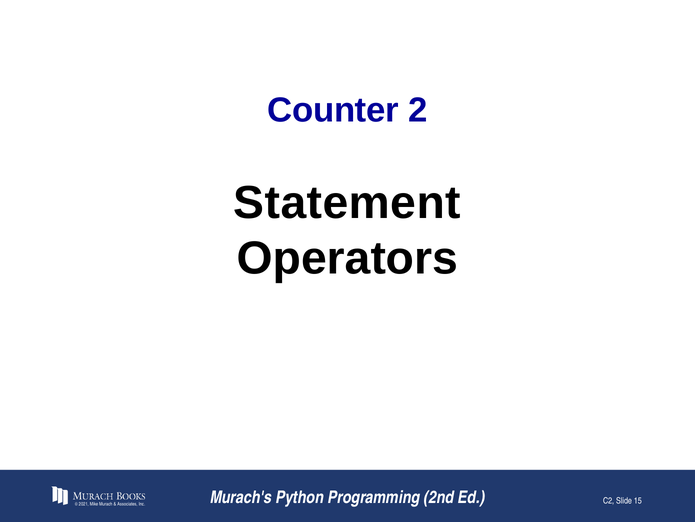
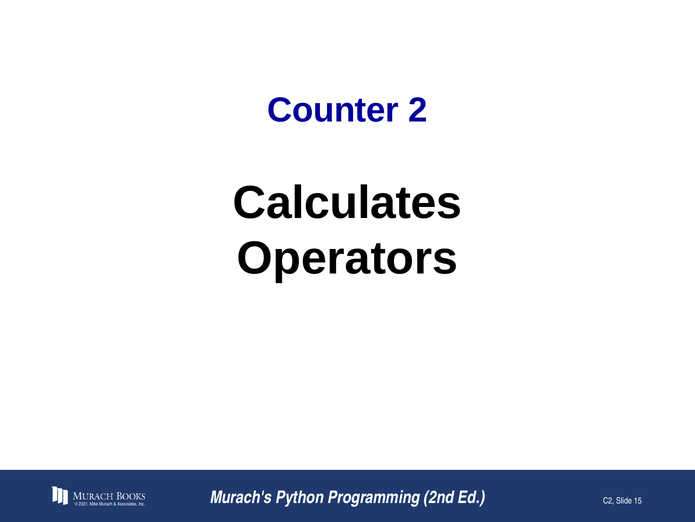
Statement: Statement -> Calculates
